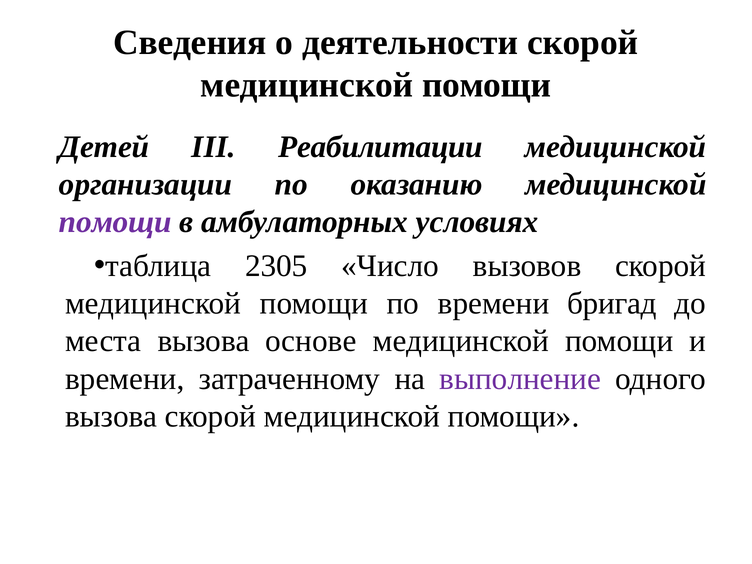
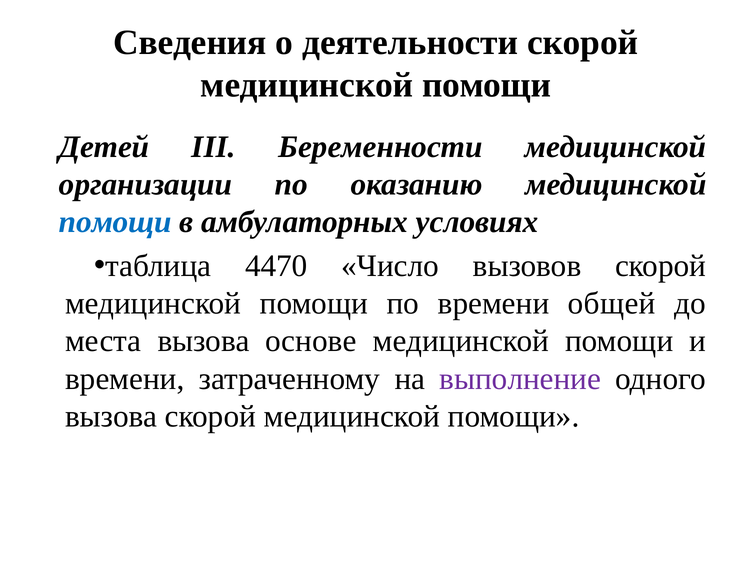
Реабилитации: Реабилитации -> Беременности
помощи at (115, 222) colour: purple -> blue
2305: 2305 -> 4470
бригад: бригад -> общей
